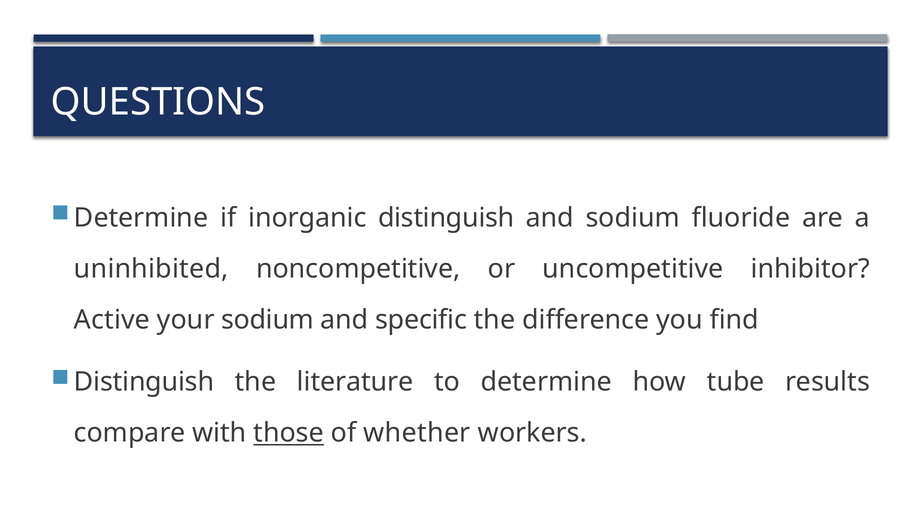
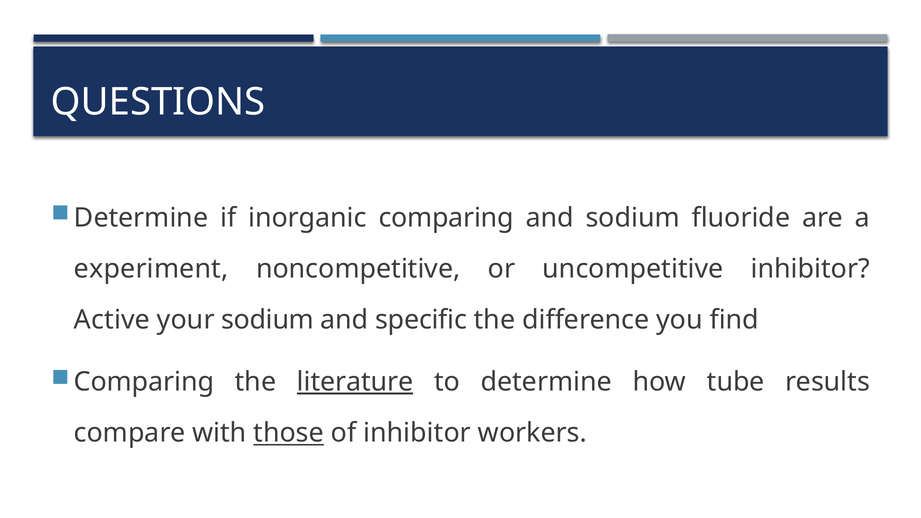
inorganic distinguish: distinguish -> comparing
uninhibited: uninhibited -> experiment
Distinguish at (144, 382): Distinguish -> Comparing
literature underline: none -> present
of whether: whether -> inhibitor
